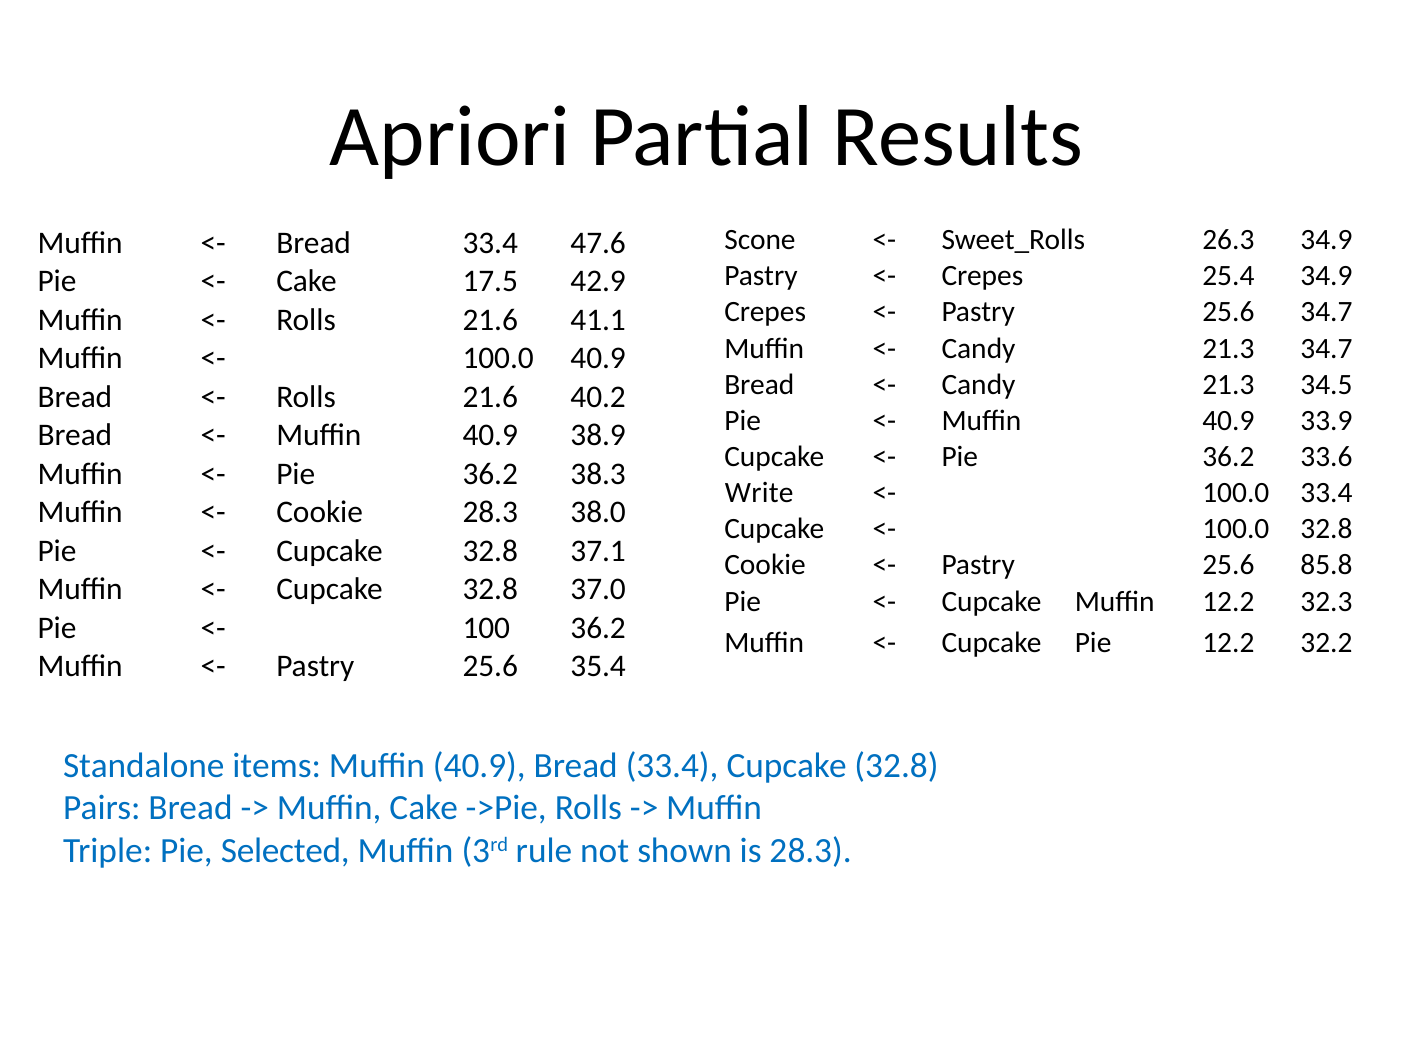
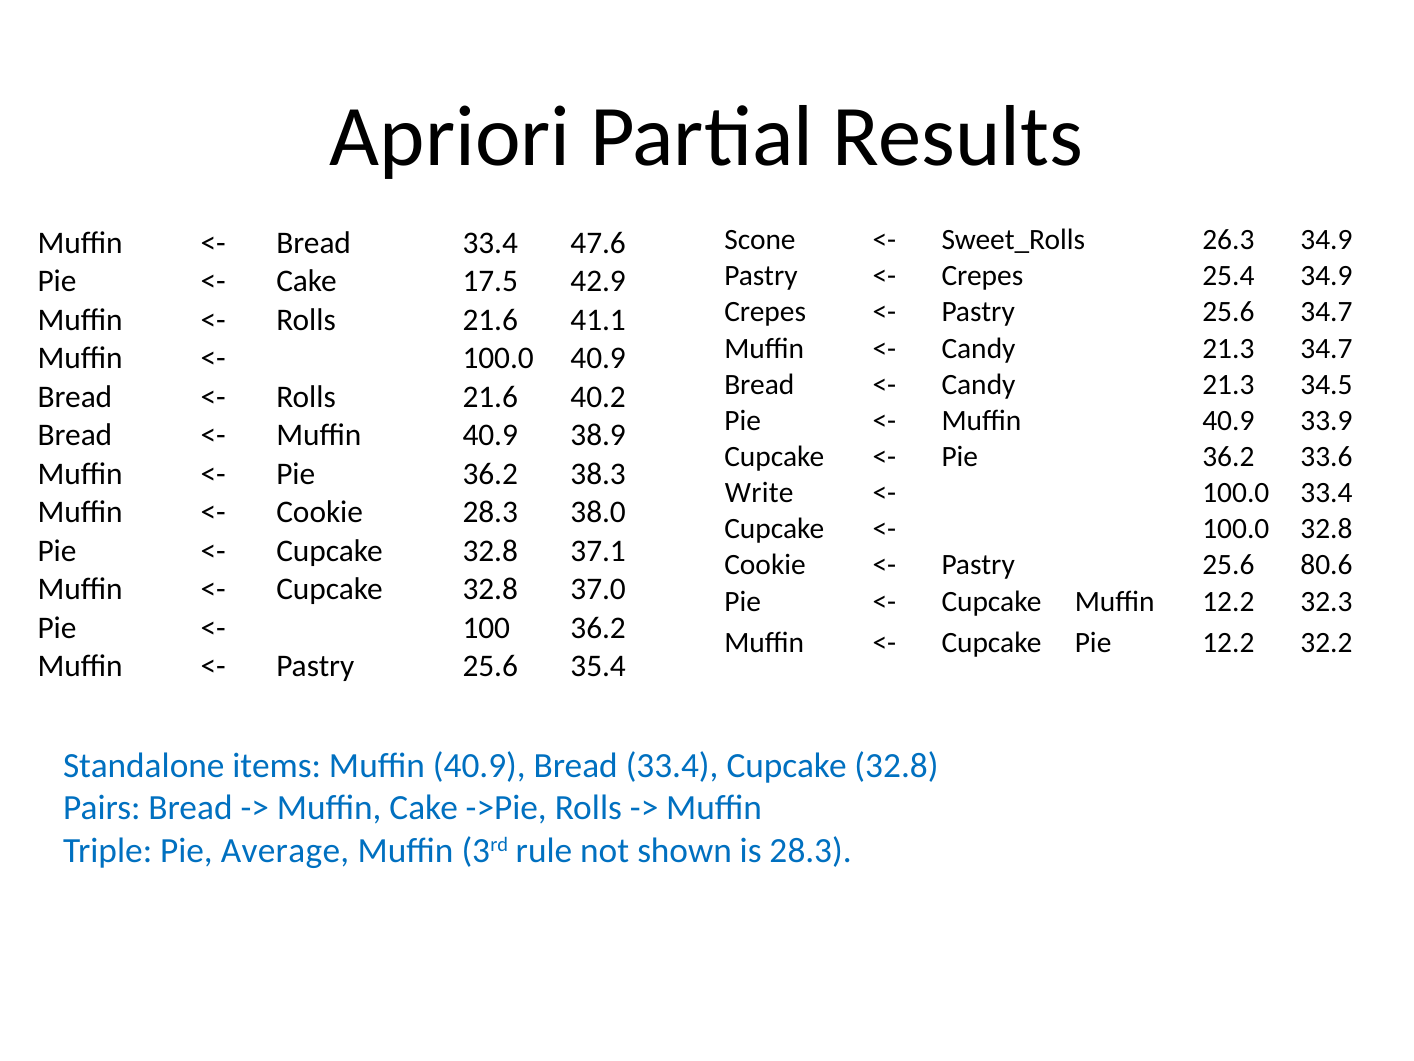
85.8: 85.8 -> 80.6
Selected: Selected -> Average
